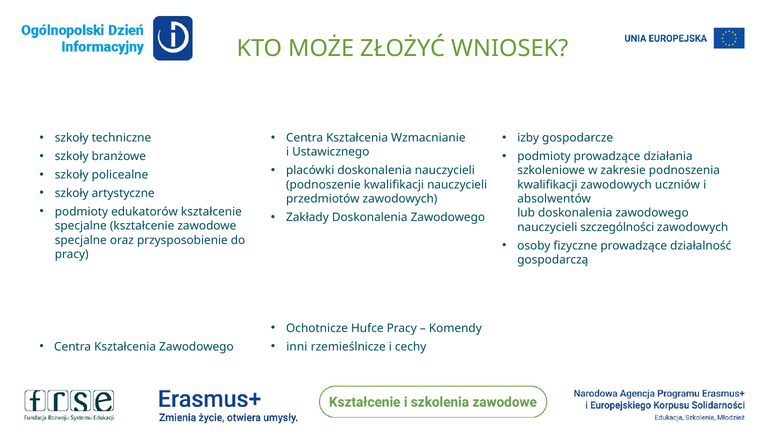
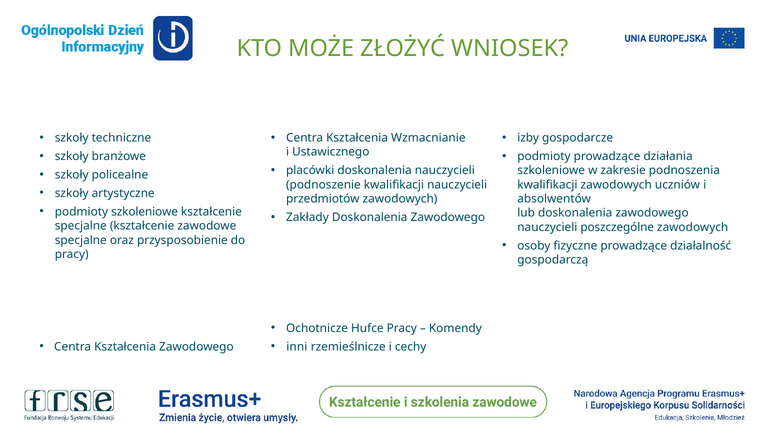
podmioty edukatorów: edukatorów -> szkoleniowe
szczególności: szczególności -> poszczególne
